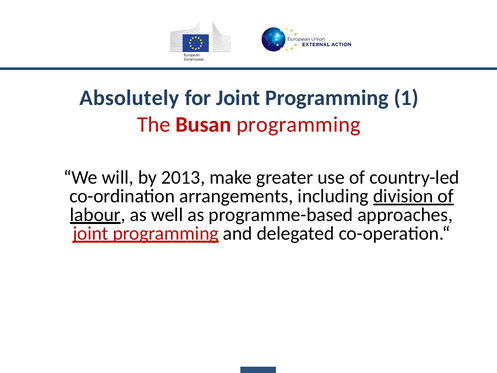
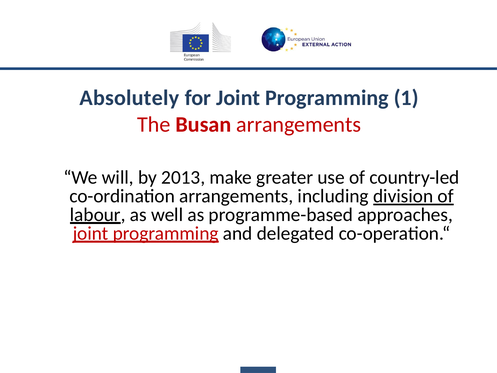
Busan programming: programming -> arrangements
